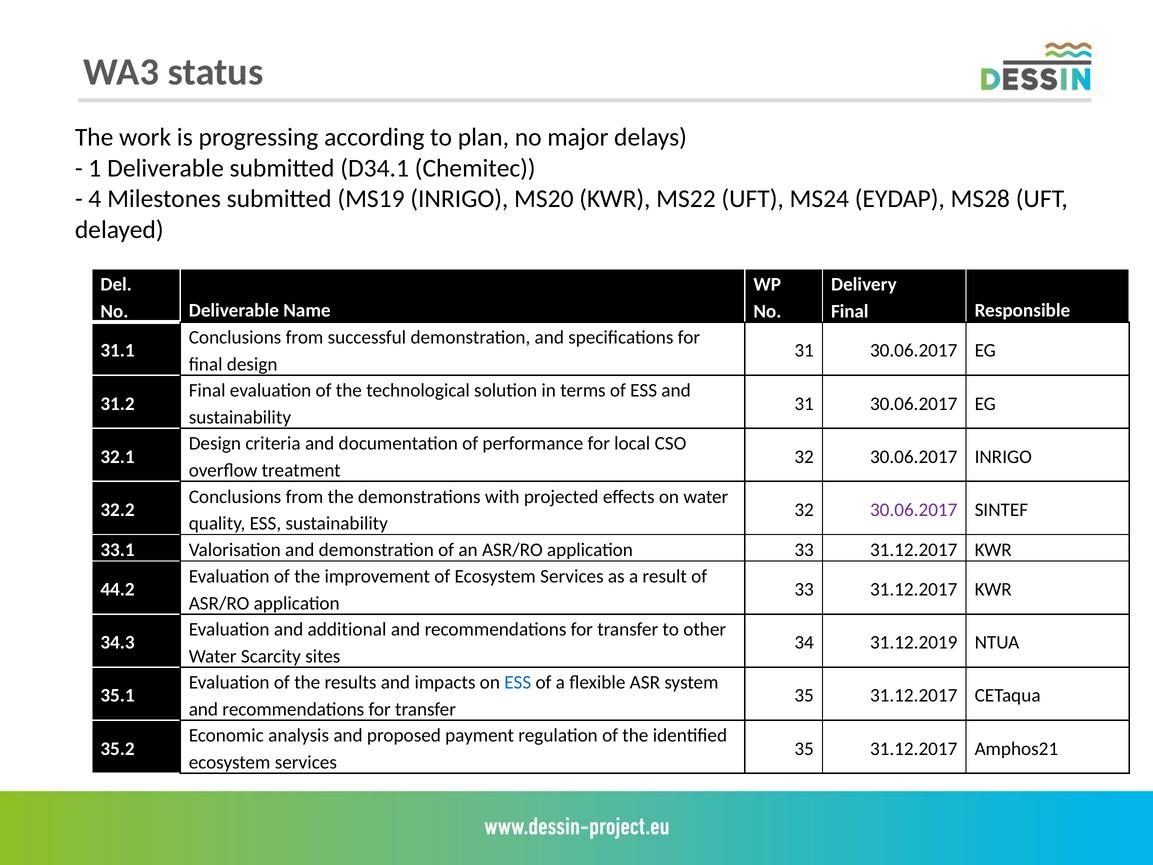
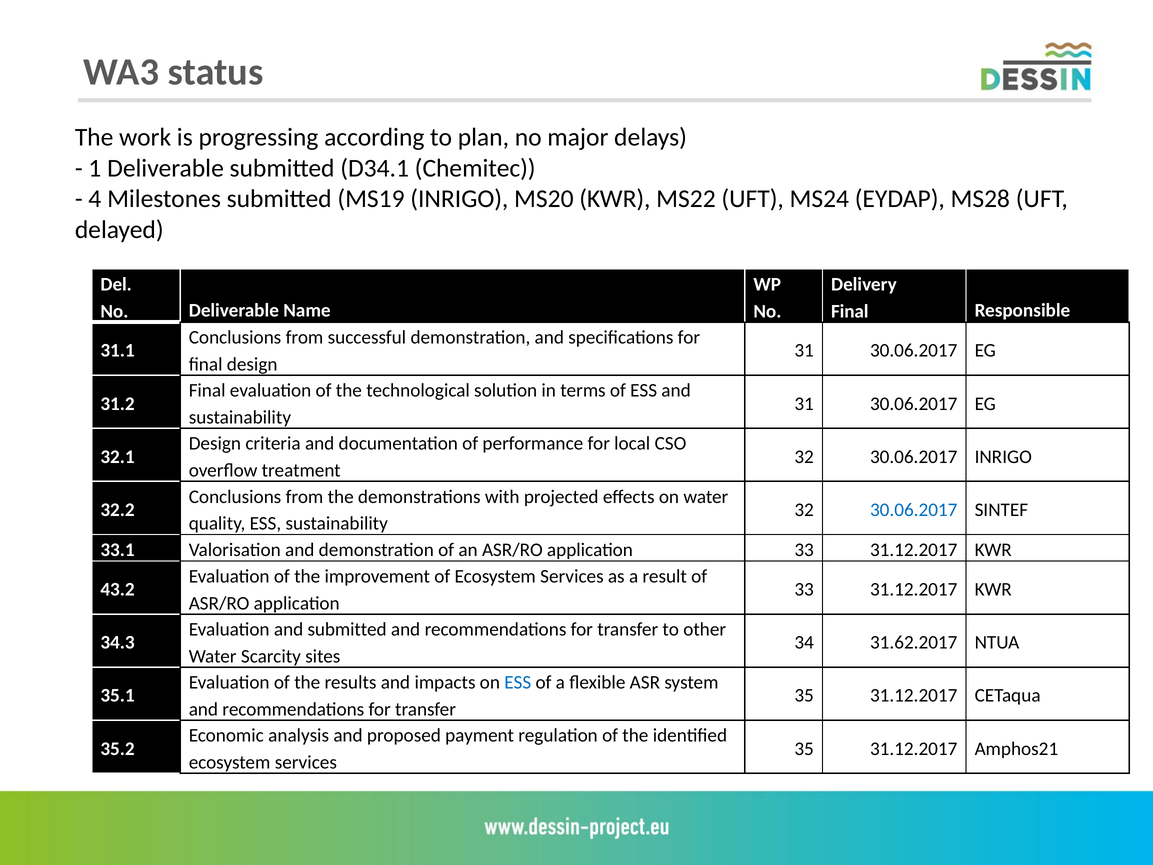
30.06.2017 at (914, 510) colour: purple -> blue
44.2: 44.2 -> 43.2
and additional: additional -> submitted
31.12.2019: 31.12.2019 -> 31.62.2017
